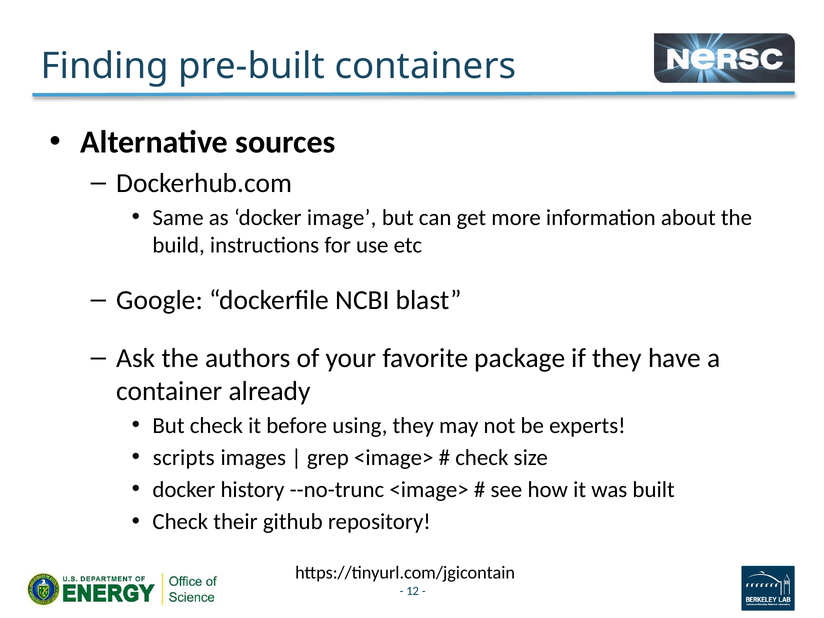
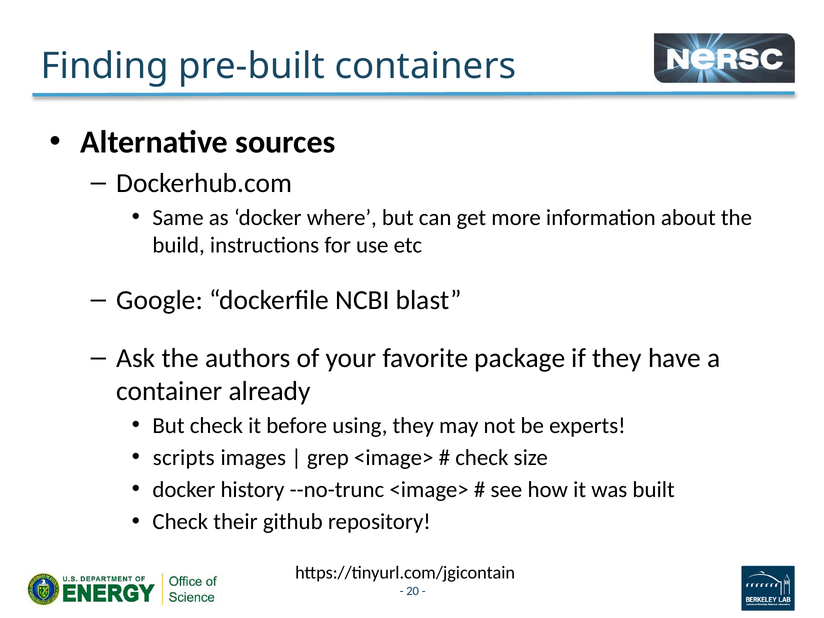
image: image -> where
12: 12 -> 20
